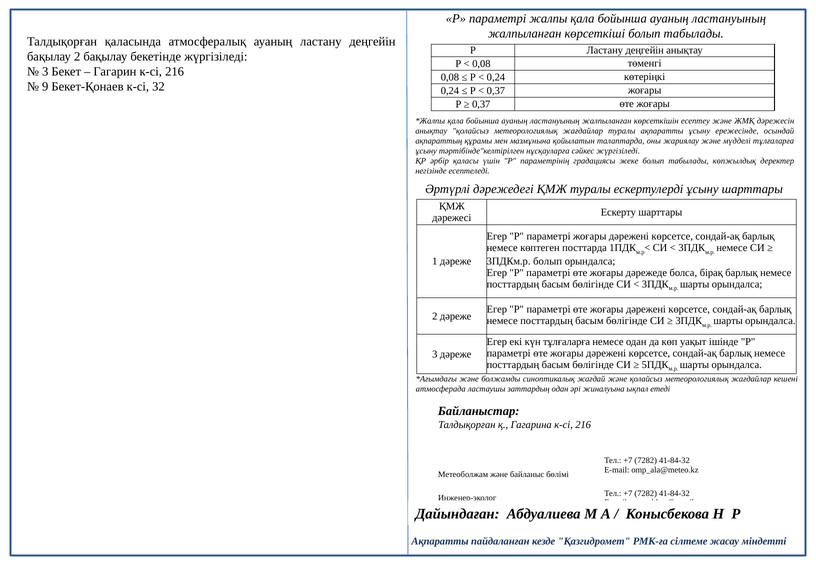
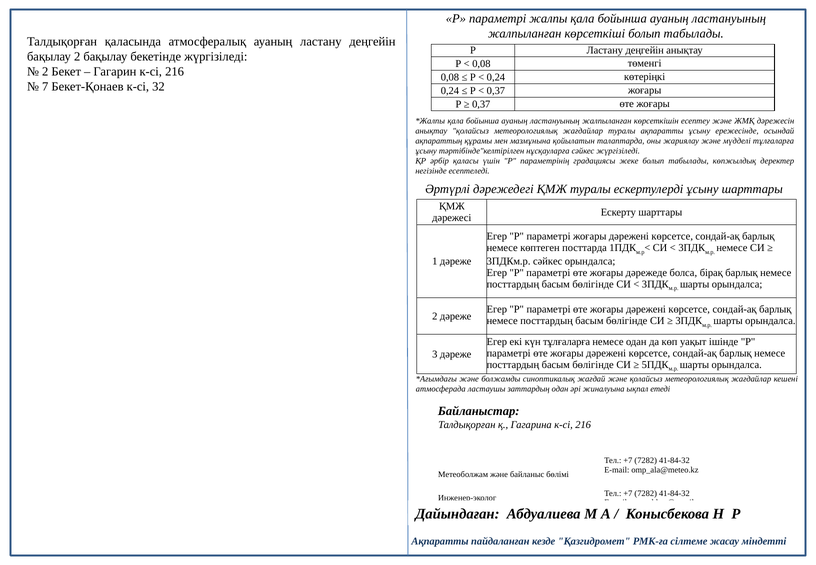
3 at (45, 72): 3 -> 2
9: 9 -> 7
3ПДКм.р болып: болып -> сәйкес
